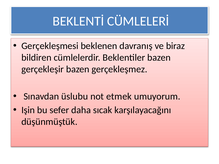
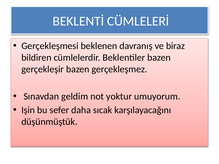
üslubu: üslubu -> geldim
etmek: etmek -> yoktur
